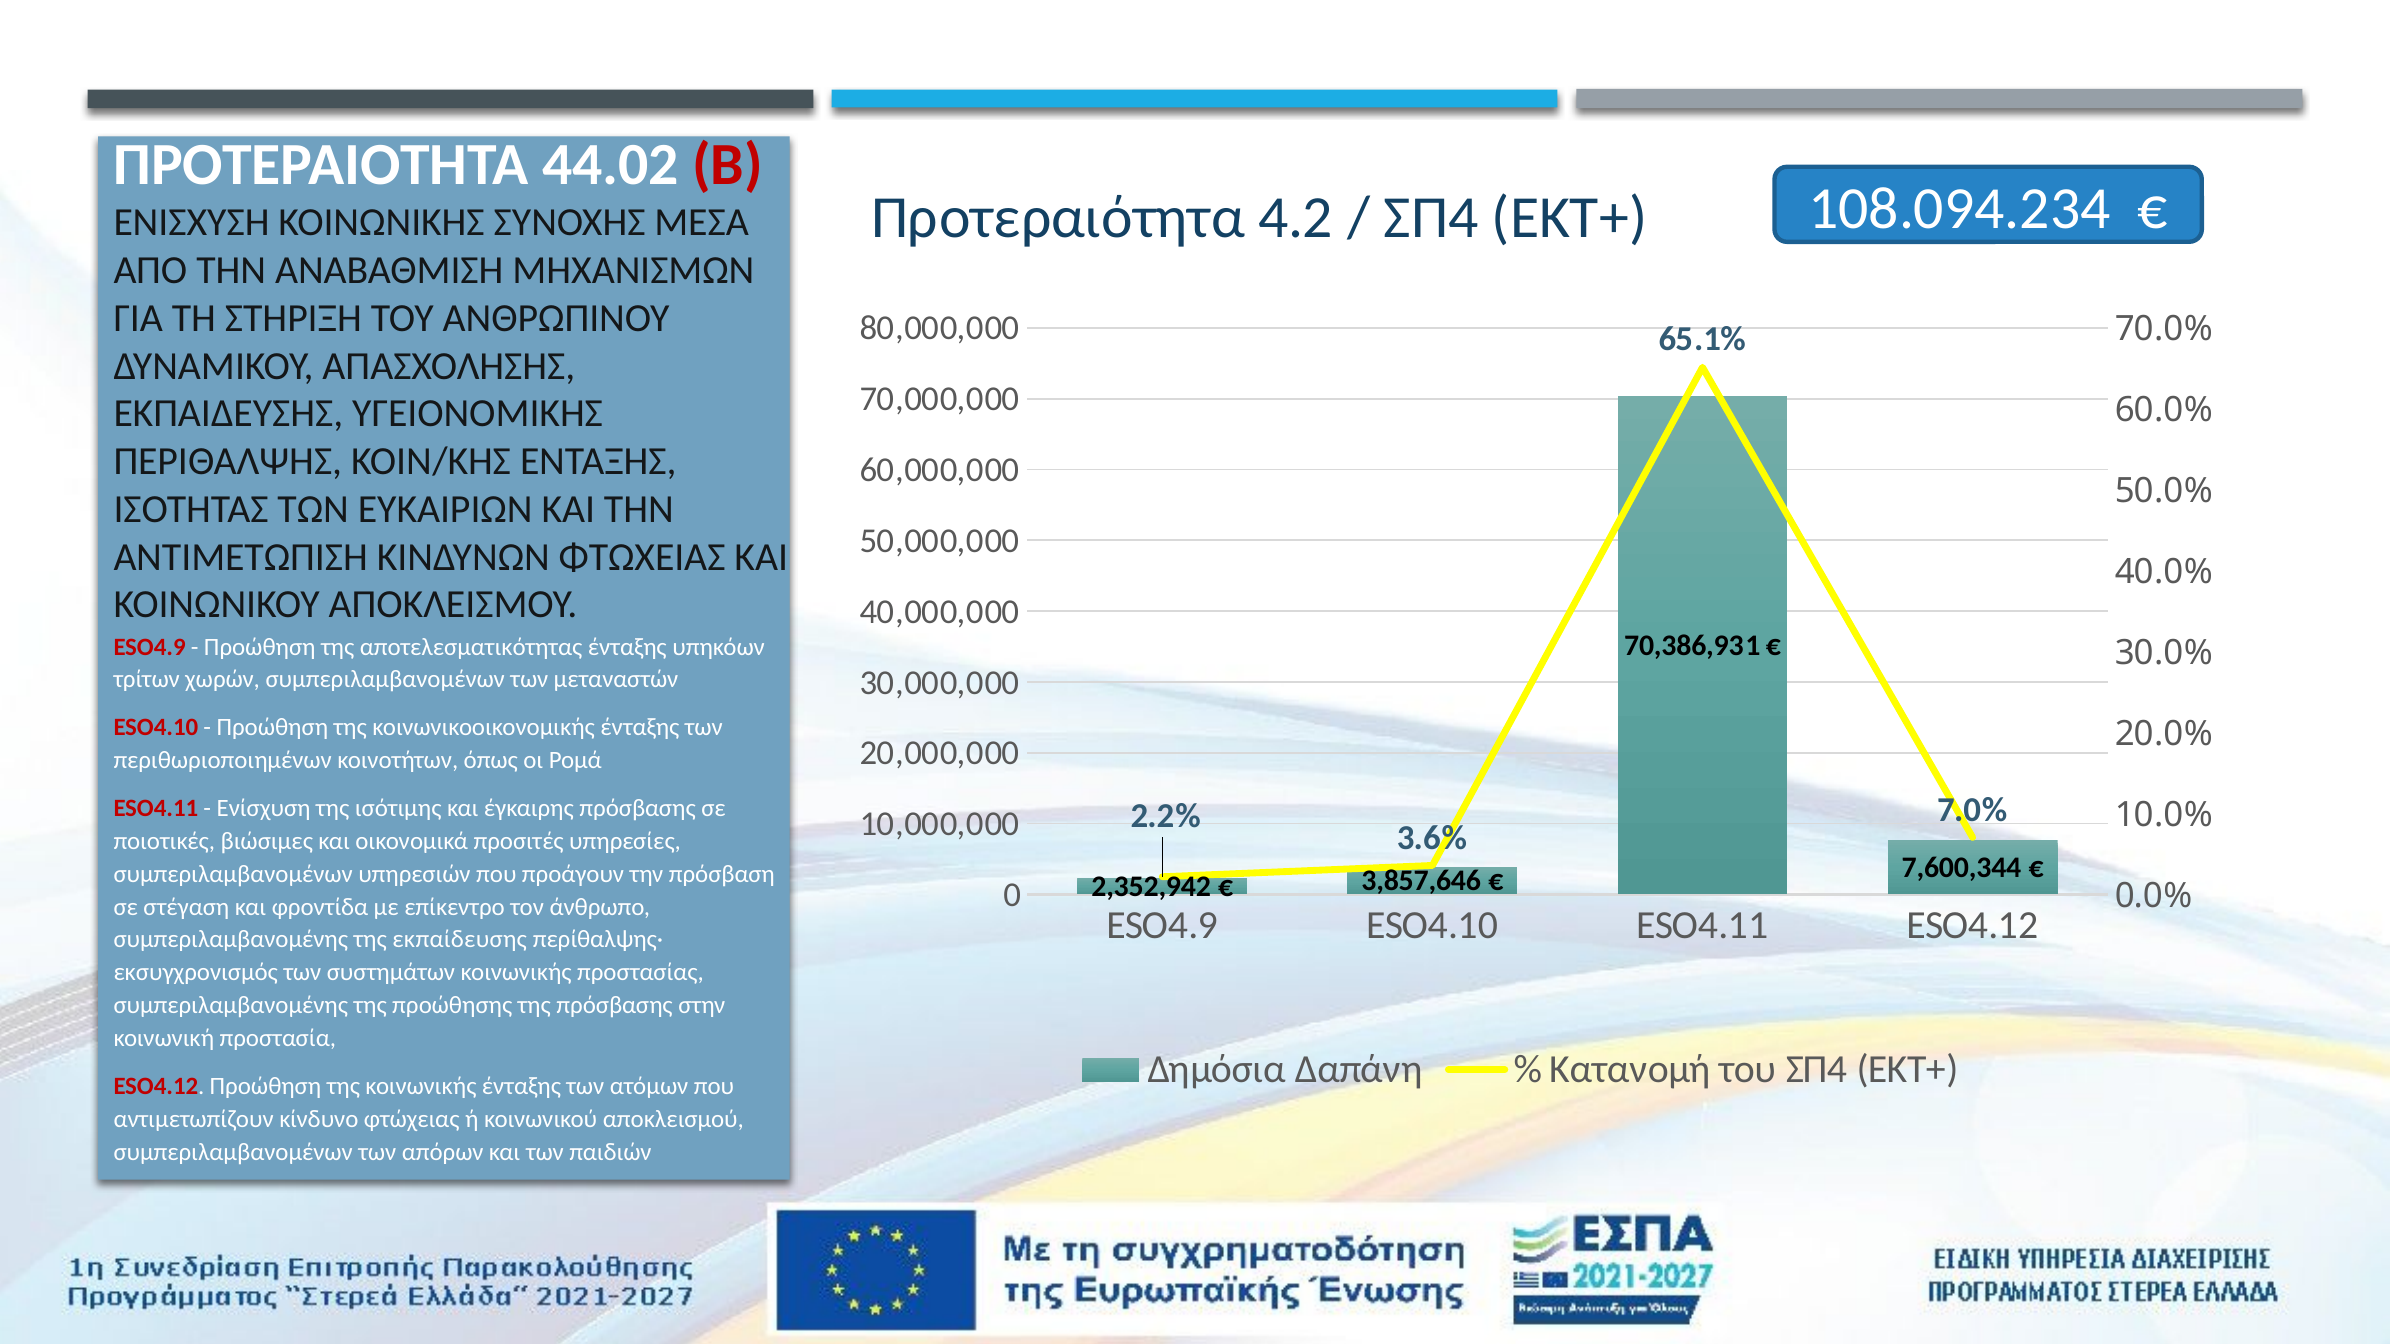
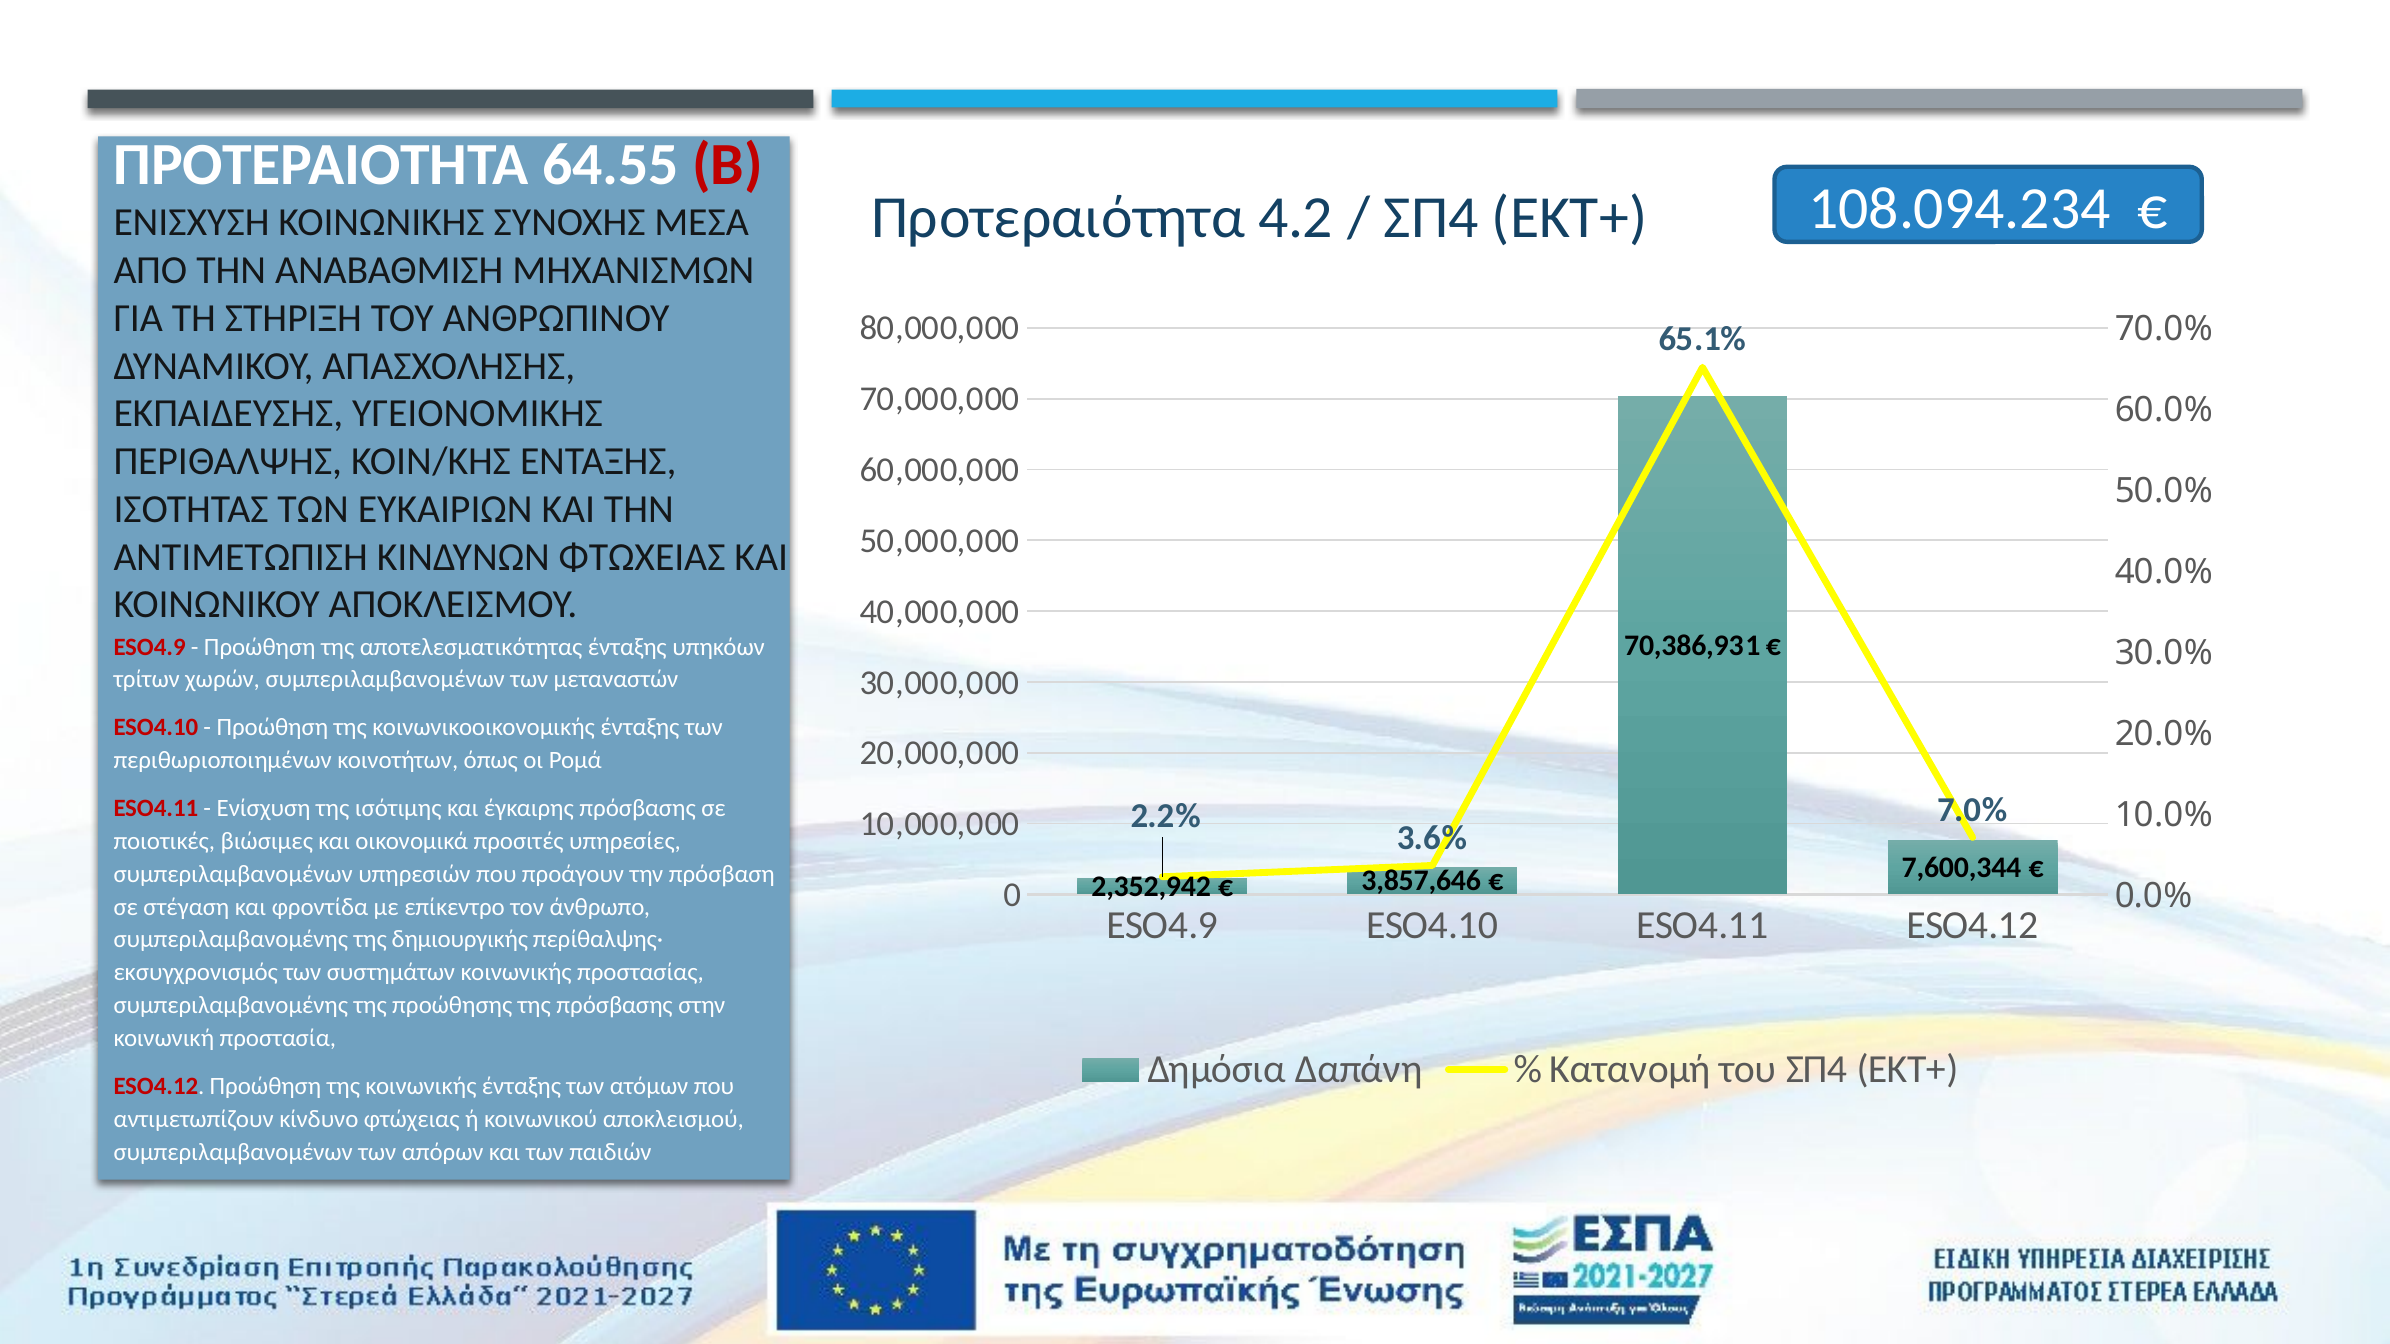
44.02: 44.02 -> 64.55
εκπαίδευσης: εκπαίδευσης -> δημιουργικής
